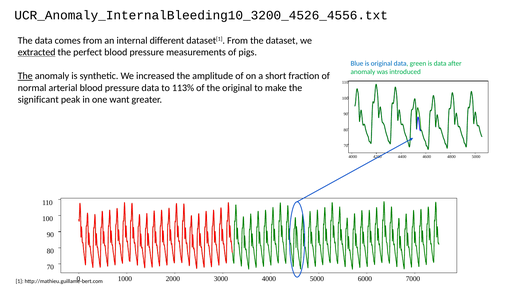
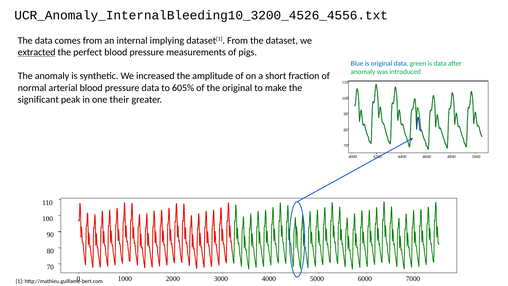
different: different -> implying
The at (25, 76) underline: present -> none
113%: 113% -> 605%
want: want -> their
